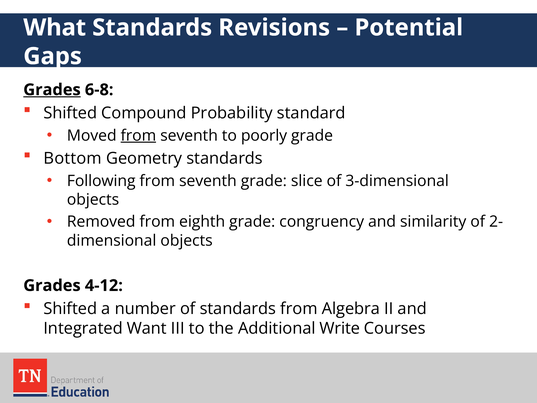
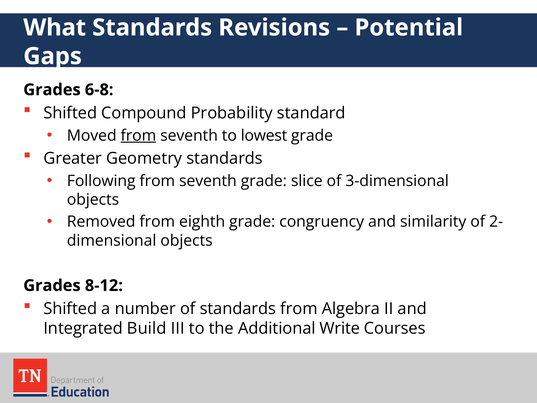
Grades at (52, 90) underline: present -> none
poorly: poorly -> lowest
Bottom: Bottom -> Greater
4-12: 4-12 -> 8-12
Want: Want -> Build
